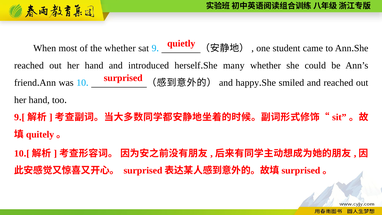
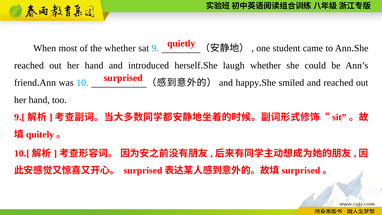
many: many -> laugh
